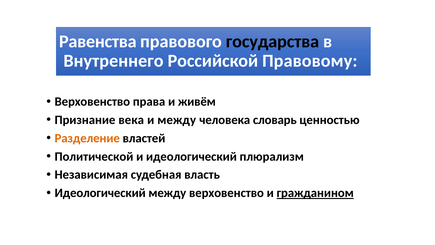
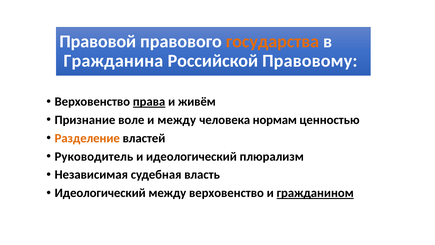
Равенства: Равенства -> Правовой
государства colour: black -> orange
Внутреннего: Внутреннего -> Гражданина
права underline: none -> present
века: века -> воле
словарь: словарь -> нормам
Политической: Политической -> Руководитель
